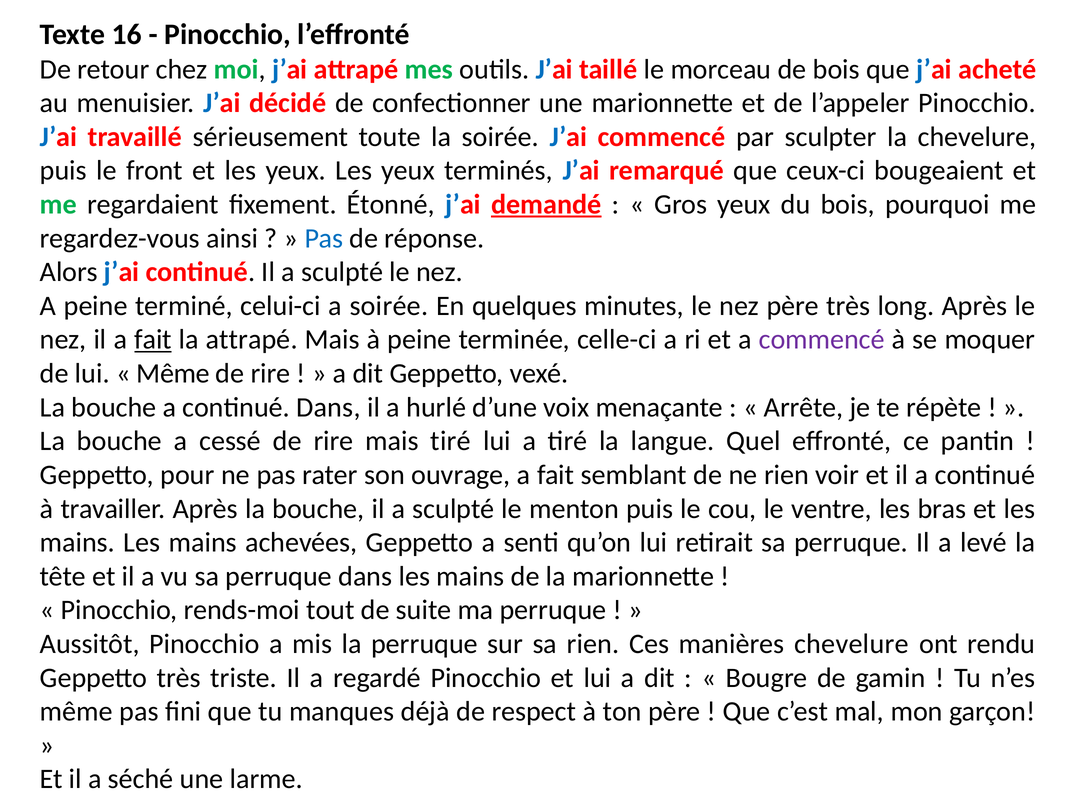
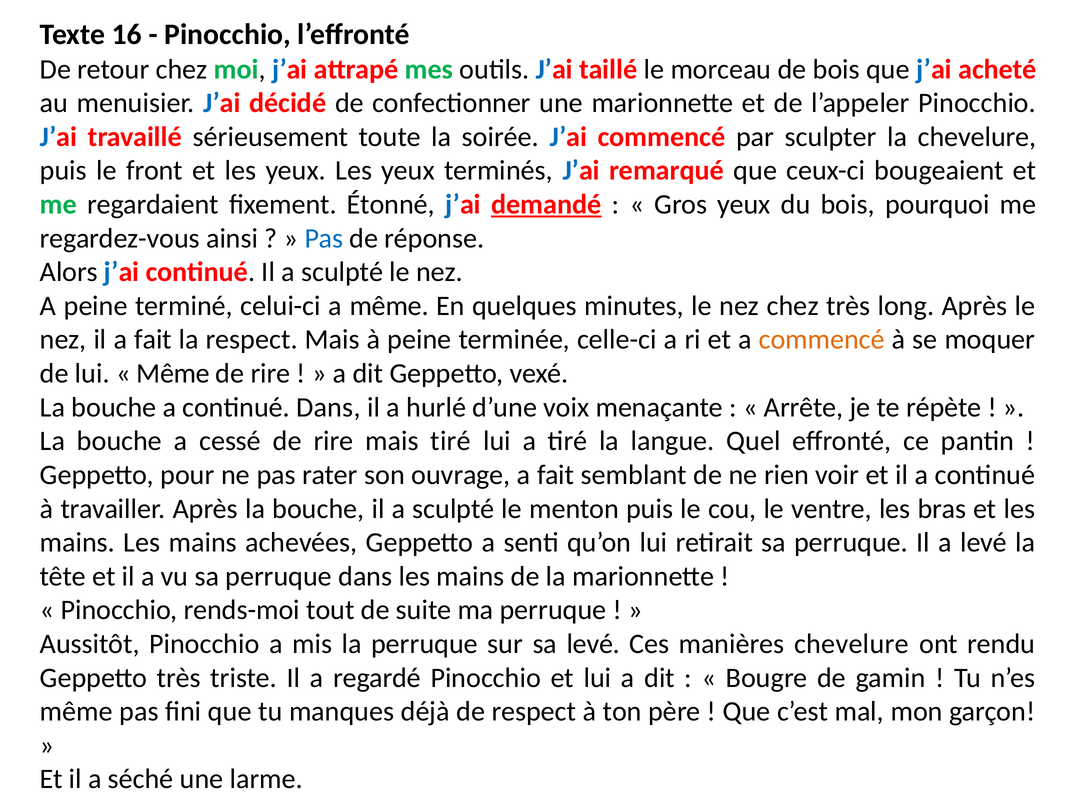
a soirée: soirée -> même
nez père: père -> chez
fait at (153, 340) underline: present -> none
la attrapé: attrapé -> respect
commencé at (822, 340) colour: purple -> orange
sa rien: rien -> levé
